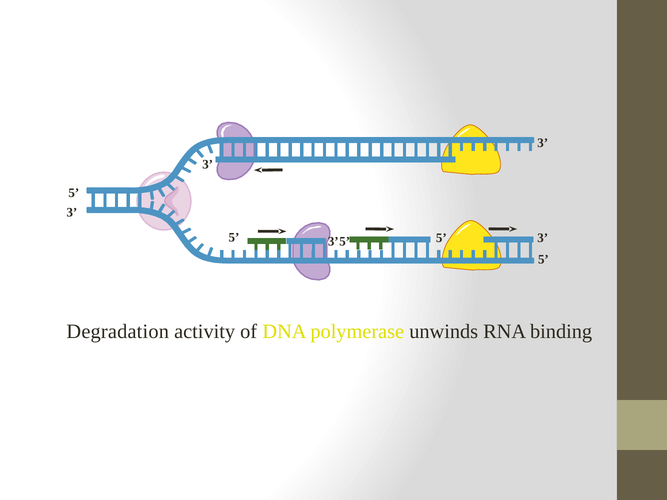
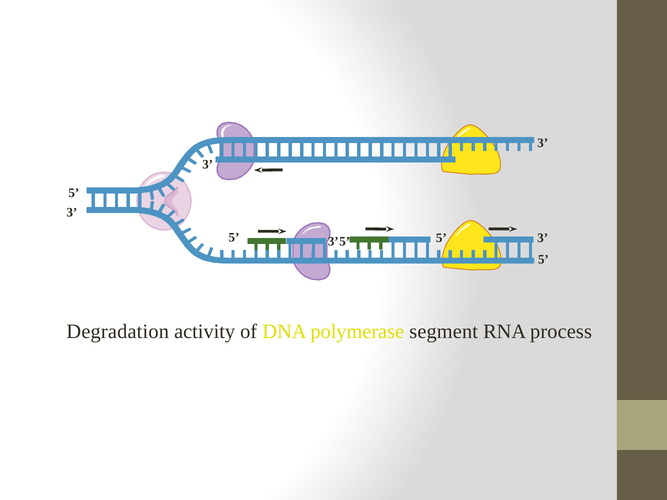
unwinds: unwinds -> segment
binding: binding -> process
